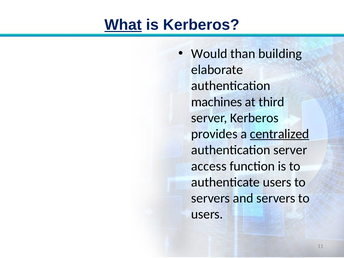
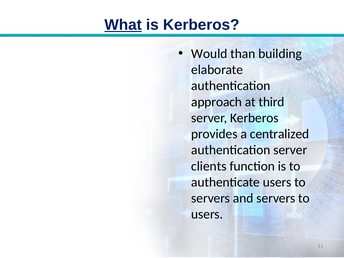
machines: machines -> approach
centralized underline: present -> none
access: access -> clients
